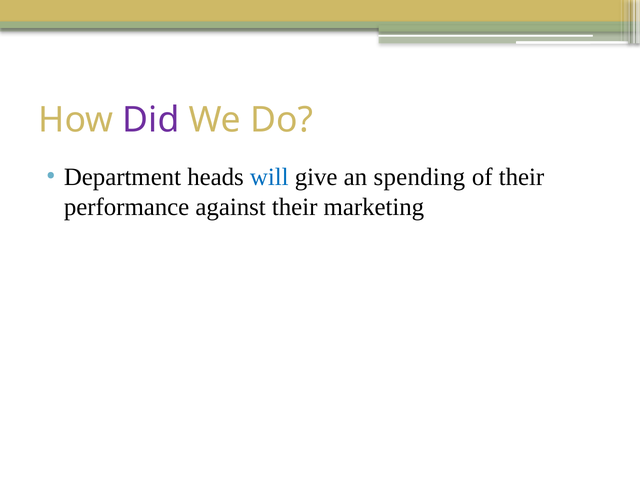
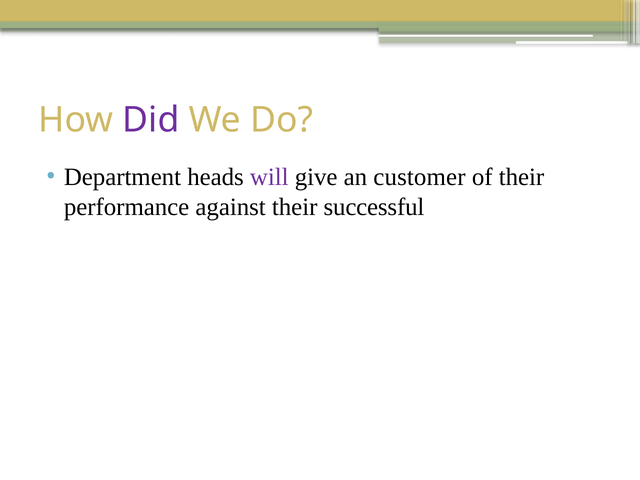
will colour: blue -> purple
spending: spending -> customer
marketing: marketing -> successful
